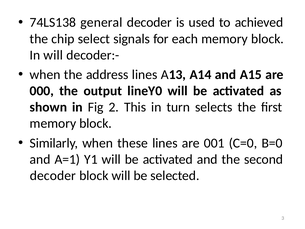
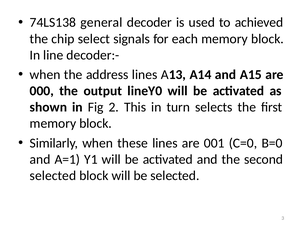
In will: will -> line
decoder at (53, 175): decoder -> selected
